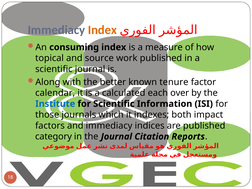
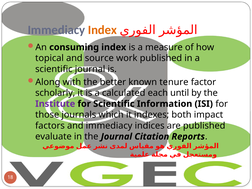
calendar: calendar -> scholarly
over: over -> until
Institute colour: blue -> purple
category: category -> evaluate
